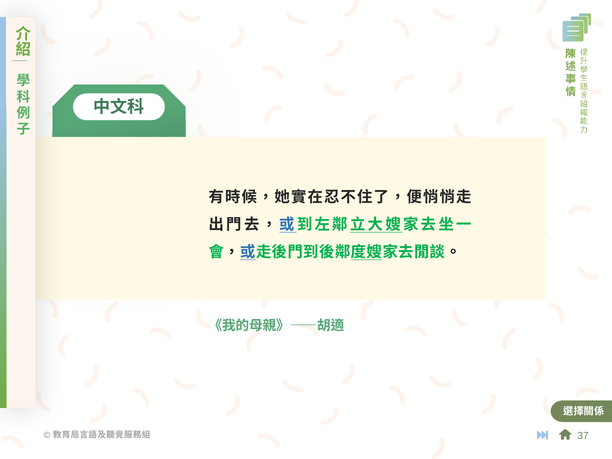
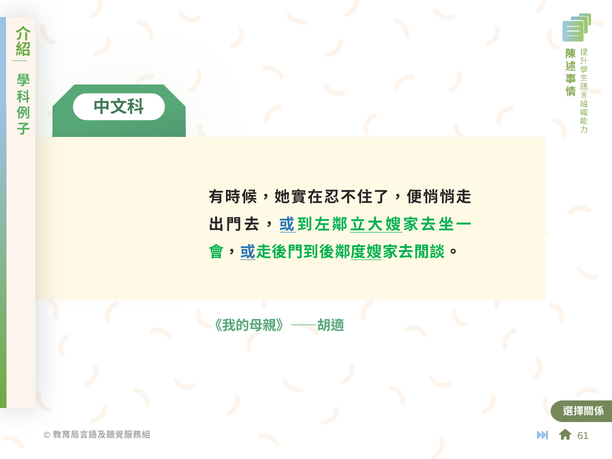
37: 37 -> 61
